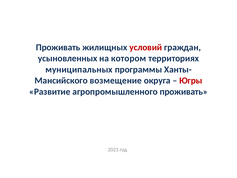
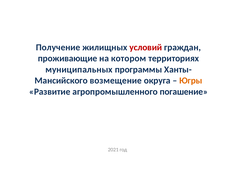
Проживать at (58, 47): Проживать -> Получение
усыновленных: усыновленных -> проживающие
Югры colour: red -> orange
агропромышленного проживать: проживать -> погашение
